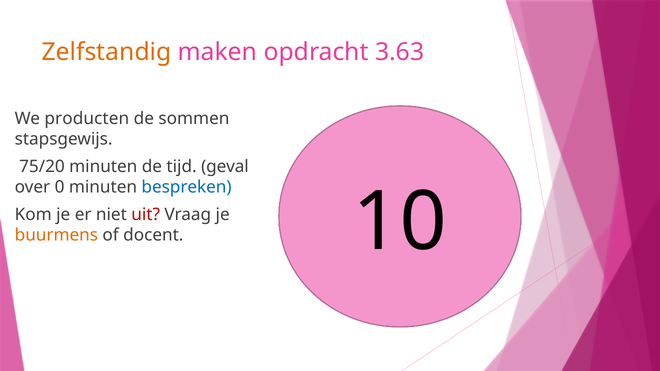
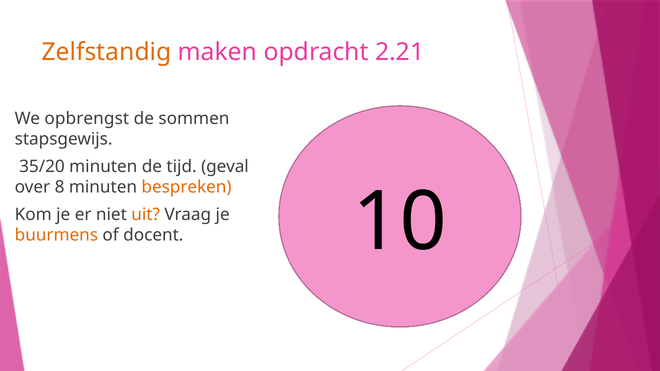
3.63: 3.63 -> 2.21
producten: producten -> opbrengst
75/20: 75/20 -> 35/20
0: 0 -> 8
bespreken colour: blue -> orange
uit colour: red -> orange
